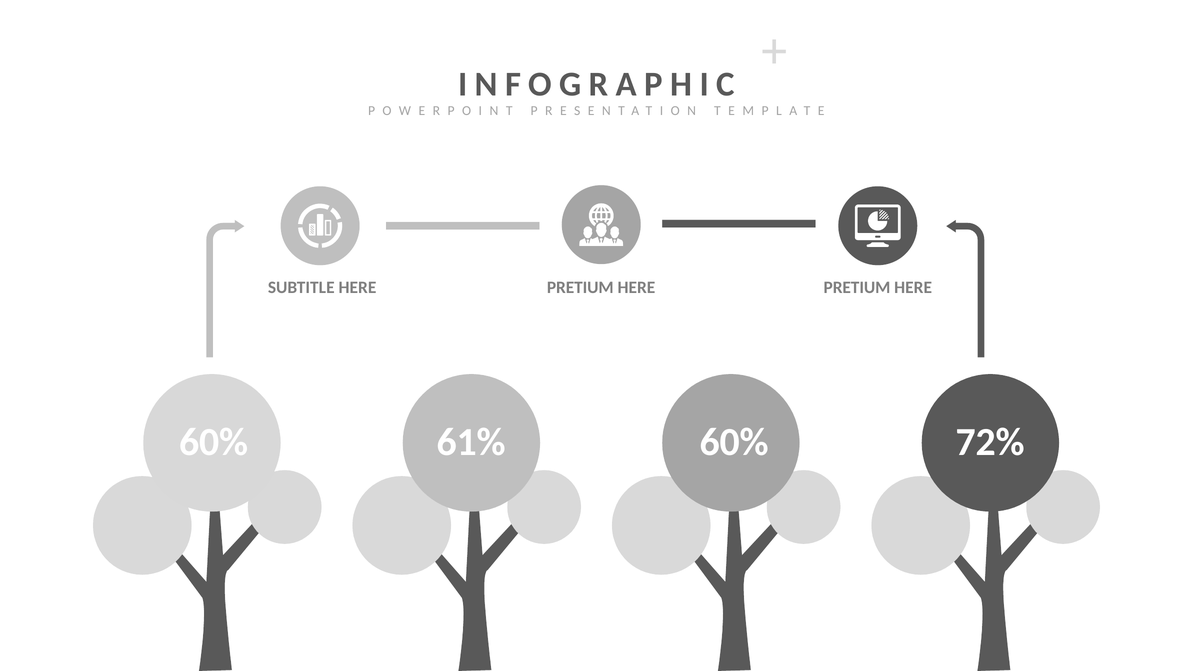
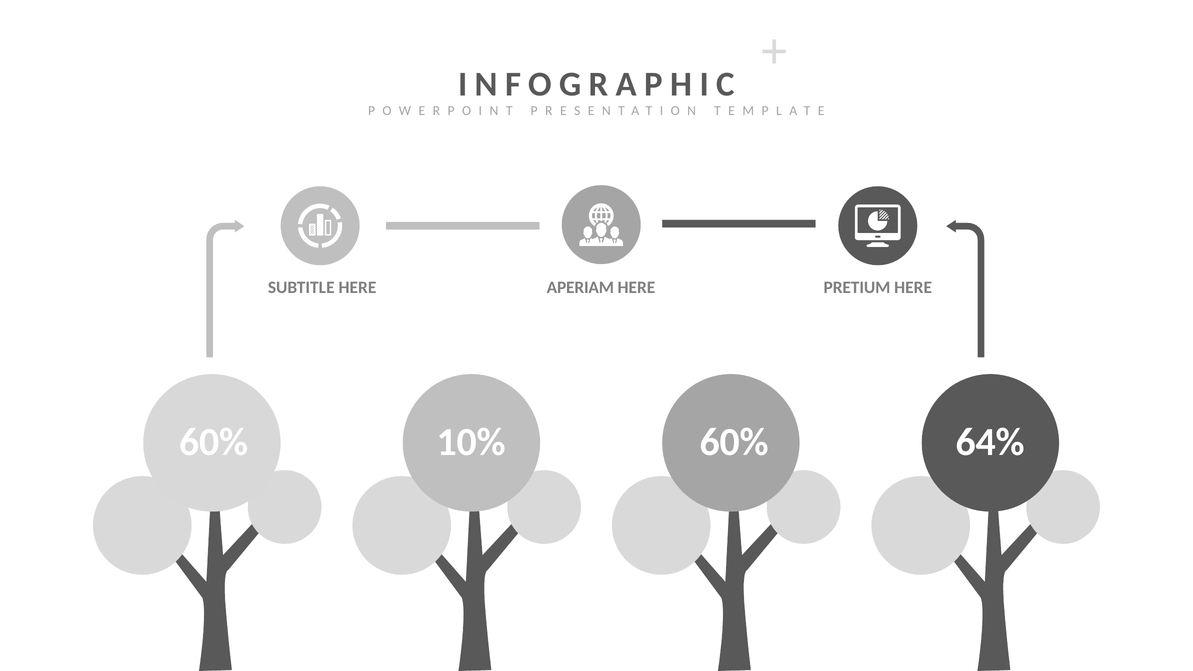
SUBTITLE HERE PRETIUM: PRETIUM -> APERIAM
61%: 61% -> 10%
72%: 72% -> 64%
